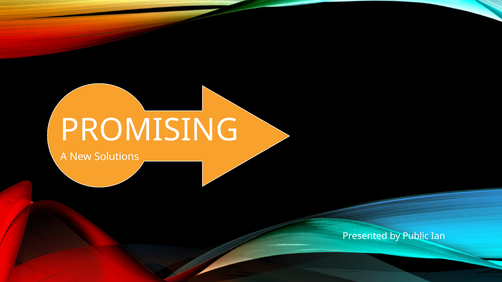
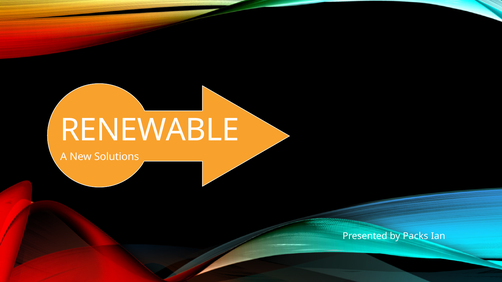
PROMISING: PROMISING -> RENEWABLE
Public: Public -> Packs
